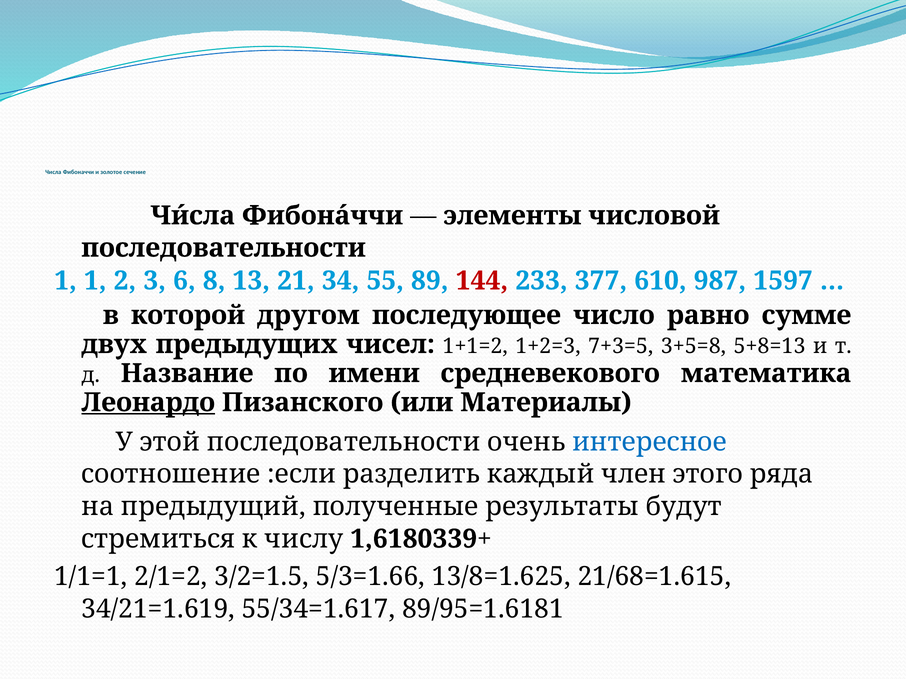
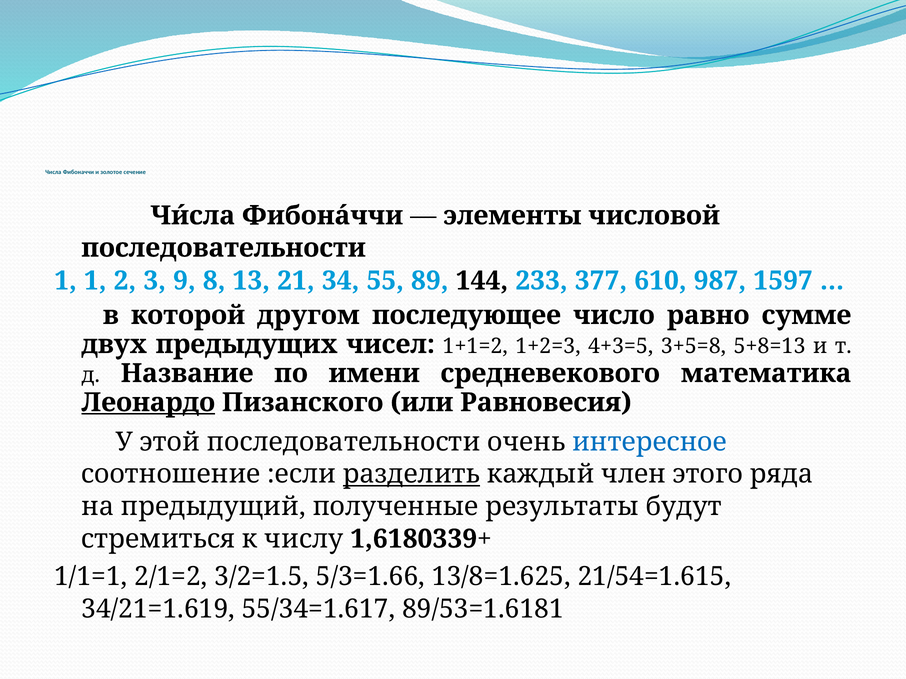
6: 6 -> 9
144 colour: red -> black
7+3=5: 7+3=5 -> 4+3=5
Материалы: Материалы -> Равновесия
разделить underline: none -> present
21/68=1.615: 21/68=1.615 -> 21/54=1.615
89/95=1.6181: 89/95=1.6181 -> 89/53=1.6181
